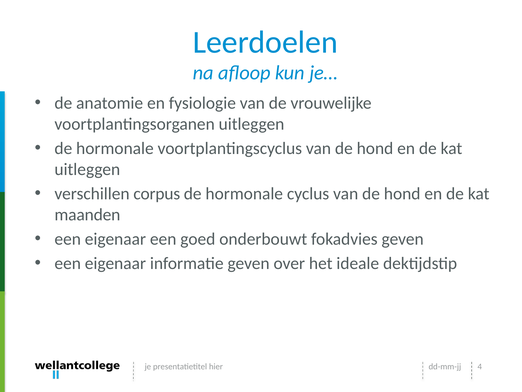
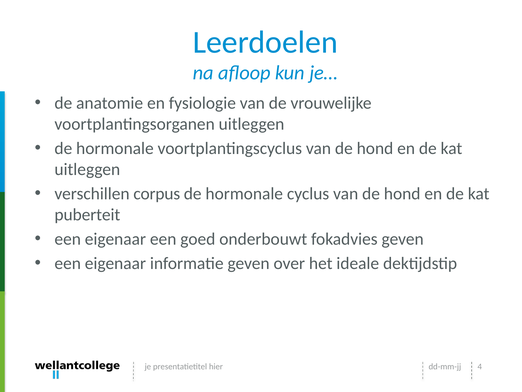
maanden: maanden -> puberteit
